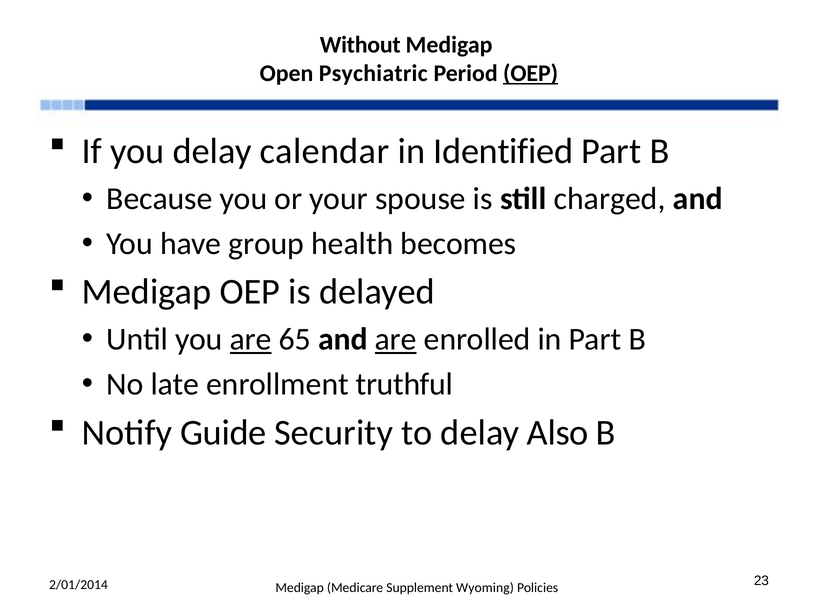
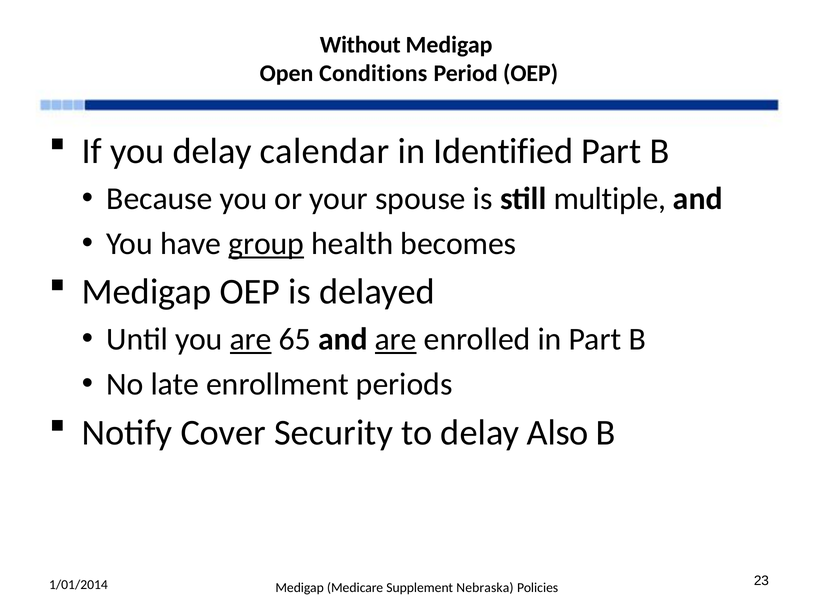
Psychiatric: Psychiatric -> Conditions
OEP at (531, 73) underline: present -> none
charged: charged -> multiple
group underline: none -> present
truthful: truthful -> periods
Guide: Guide -> Cover
2/01/2014: 2/01/2014 -> 1/01/2014
Wyoming: Wyoming -> Nebraska
